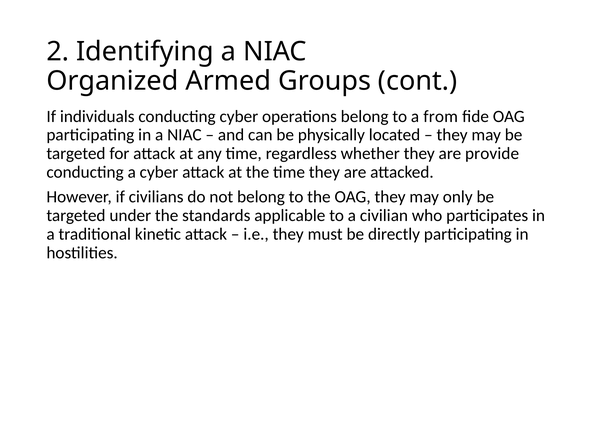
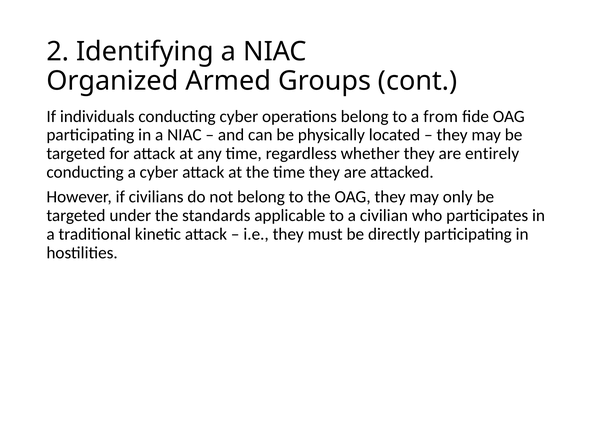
provide: provide -> entirely
